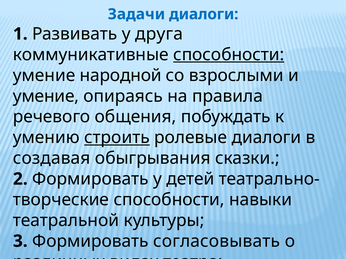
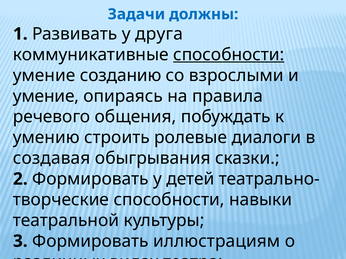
Задачи диалоги: диалоги -> должны
народной: народной -> созданию
строить underline: present -> none
согласовывать: согласовывать -> иллюстрациям
